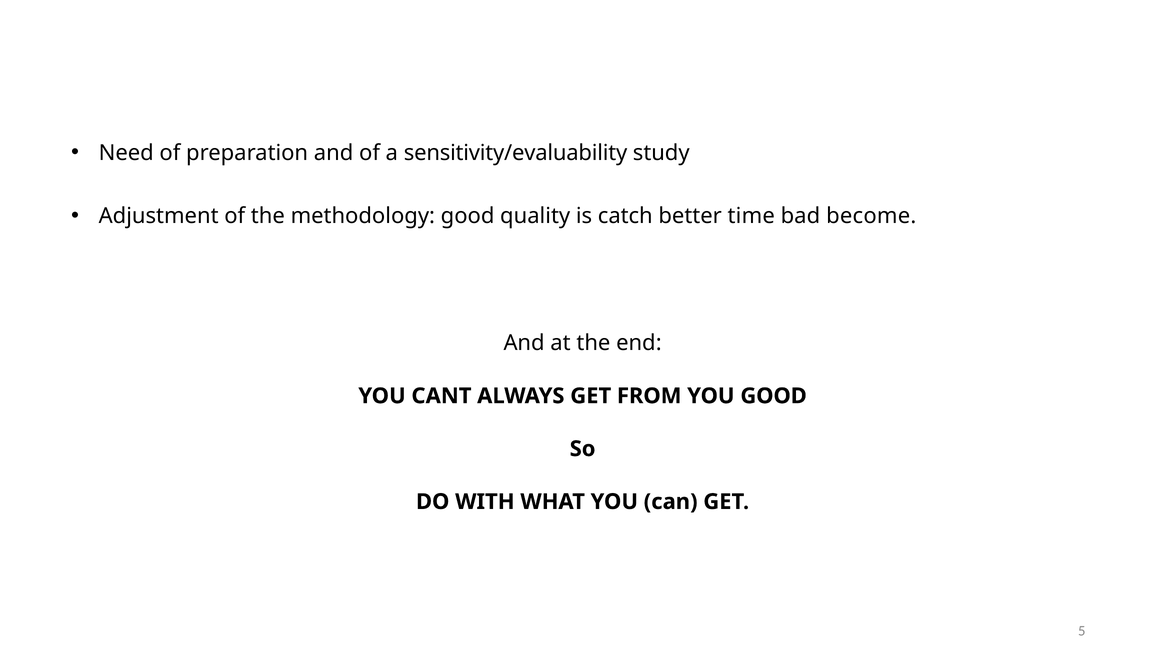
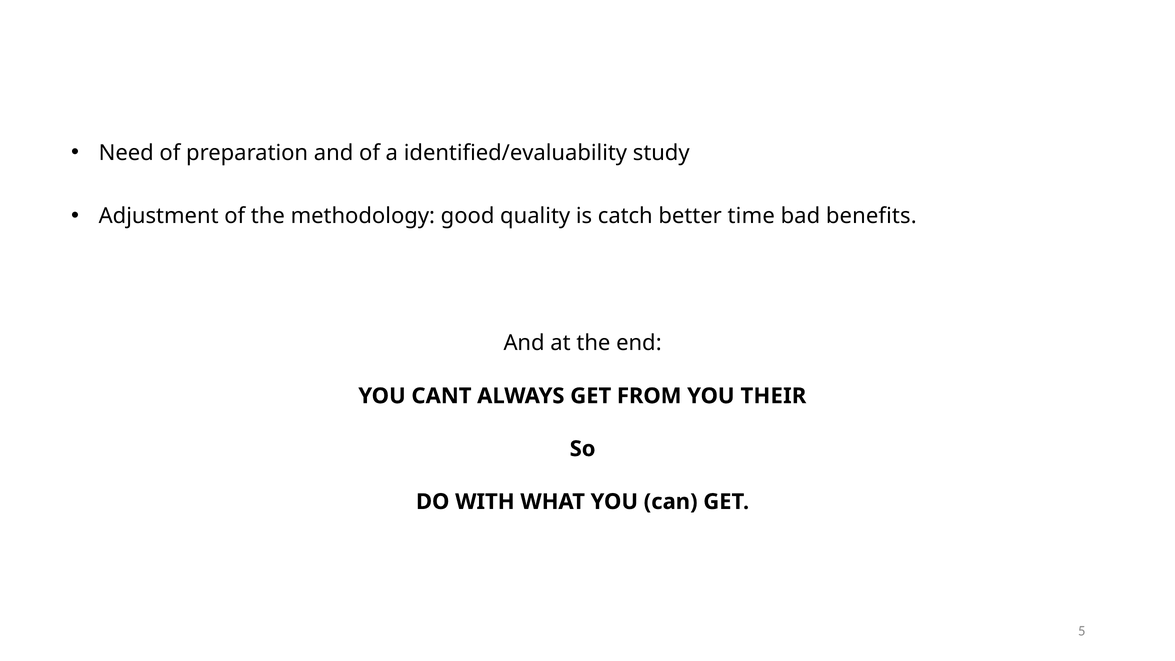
sensitivity/evaluability: sensitivity/evaluability -> identified/evaluability
become: become -> benefits
YOU GOOD: GOOD -> THEIR
